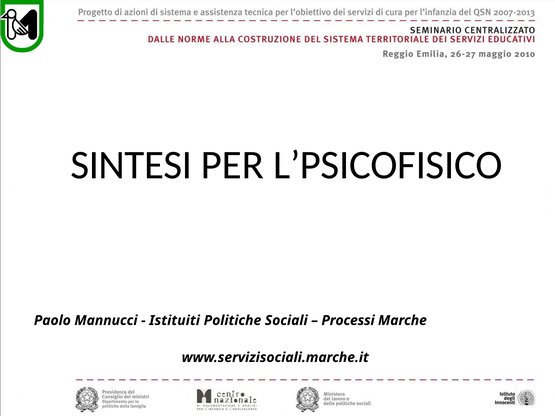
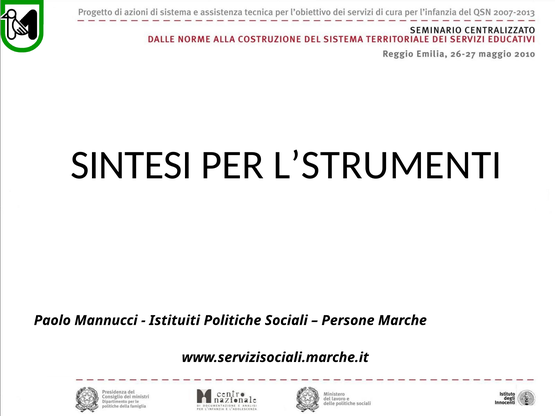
L’PSICOFISICO: L’PSICOFISICO -> L’STRUMENTI
Processi: Processi -> Persone
